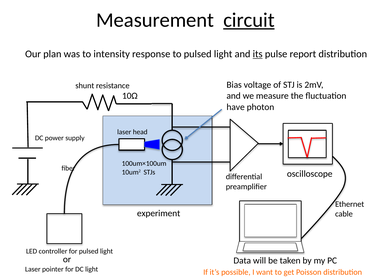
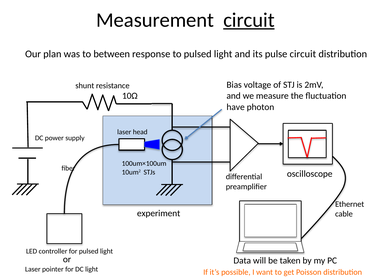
intensity: intensity -> between
its underline: present -> none
pulse report: report -> circuit
